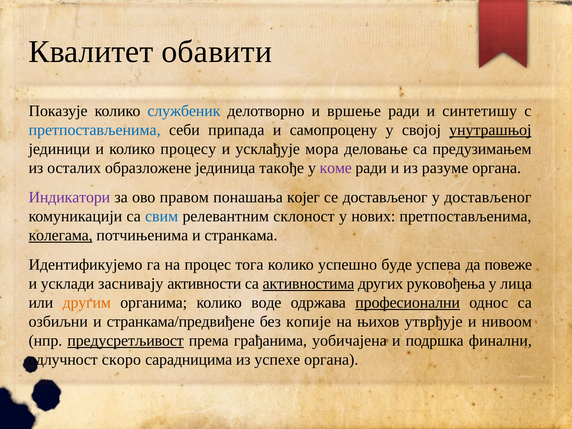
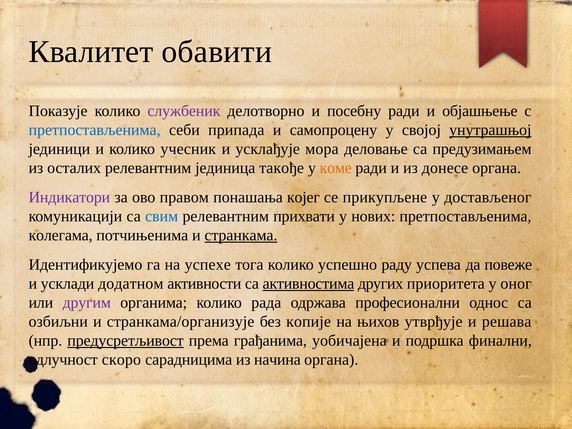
службеник colour: blue -> purple
вршење: вршење -> посебну
синтетишу: синтетишу -> објашњење
процесу: процесу -> учесник
осталих образложене: образложене -> релевантним
коме colour: purple -> orange
разуме: разуме -> донесе
се достављеног: достављеног -> прикупљене
склоност: склоност -> прихвати
колегама underline: present -> none
странкама underline: none -> present
процес: процес -> успехе
буде: буде -> раду
заснивају: заснивају -> додатном
руковођења: руковођења -> приоритета
лица: лица -> оног
другим colour: orange -> purple
воде: воде -> рада
професионални underline: present -> none
странкама/предвиђене: странкама/предвиђене -> странкама/организује
нивоом: нивоом -> решава
успехе: успехе -> начина
